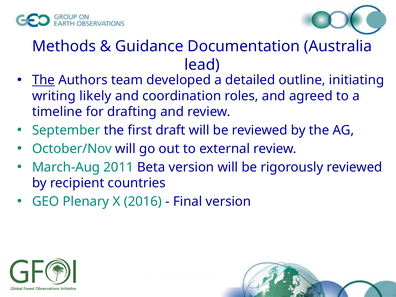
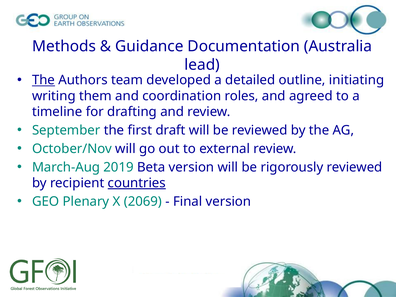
likely: likely -> them
2011: 2011 -> 2019
countries underline: none -> present
2016: 2016 -> 2069
